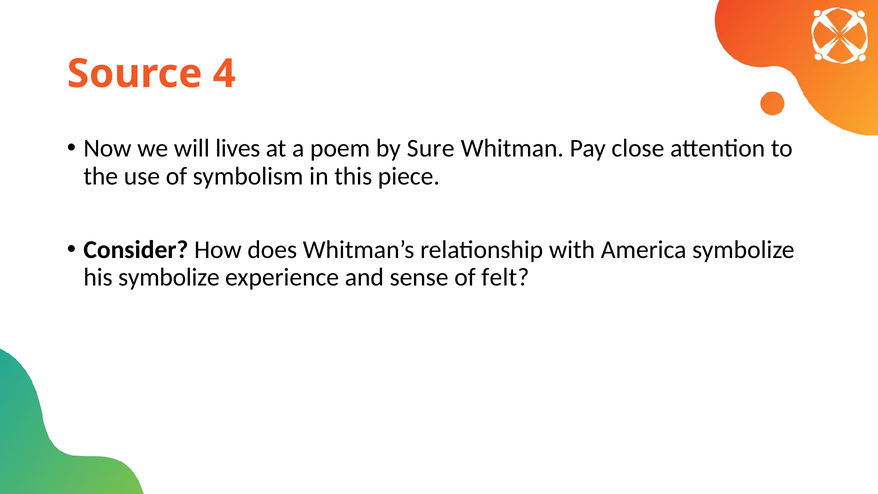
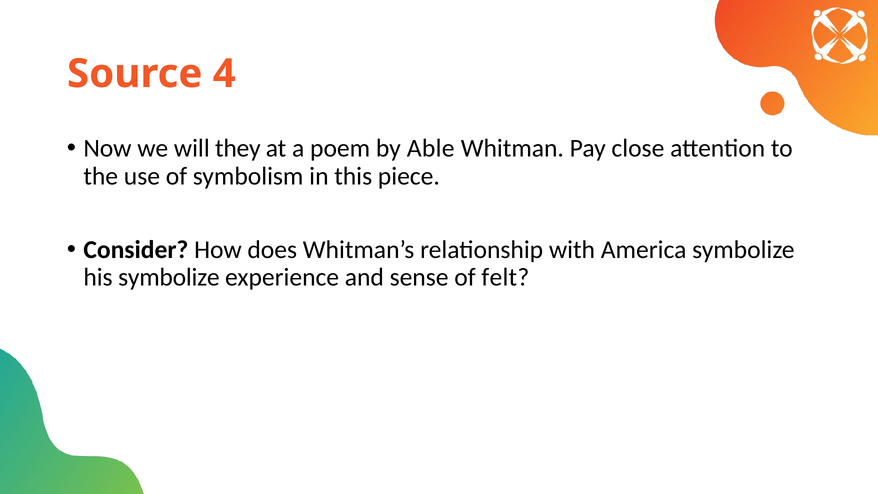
lives: lives -> they
Sure: Sure -> Able
